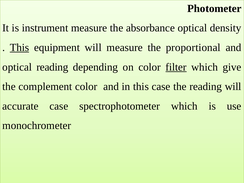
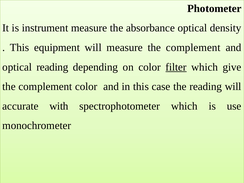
This at (19, 48) underline: present -> none
measure the proportional: proportional -> complement
accurate case: case -> with
